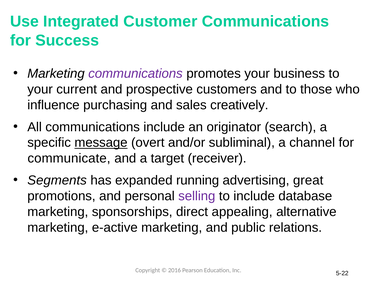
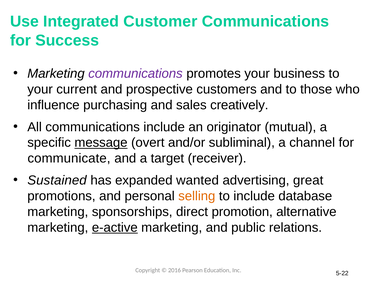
search: search -> mutual
Segments: Segments -> Sustained
running: running -> wanted
selling colour: purple -> orange
appealing: appealing -> promotion
e-active underline: none -> present
